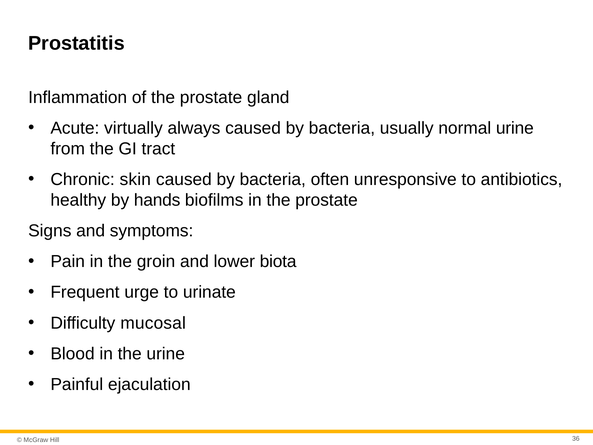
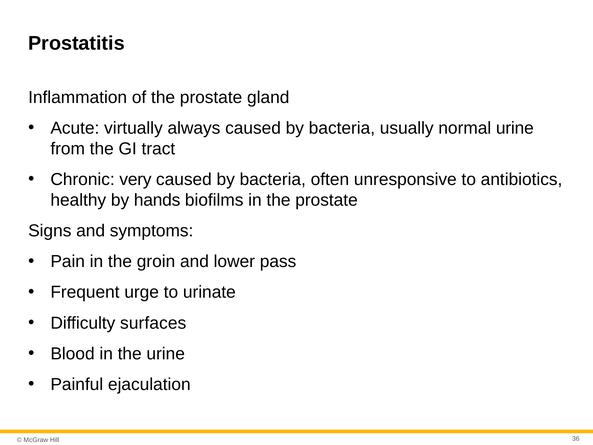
skin: skin -> very
biota: biota -> pass
mucosal: mucosal -> surfaces
